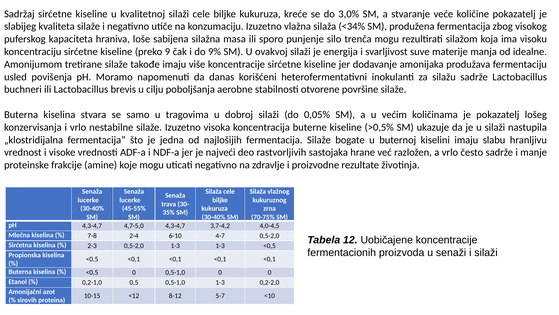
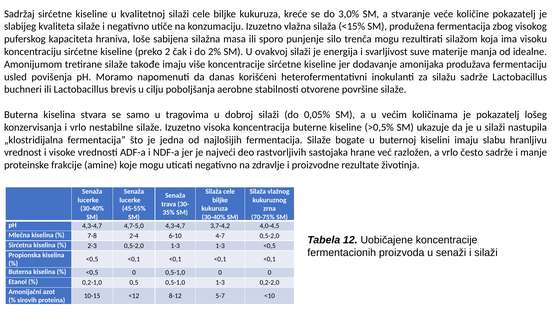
˂34%: ˂34% -> ˂15%
9: 9 -> 2
9%: 9% -> 2%
